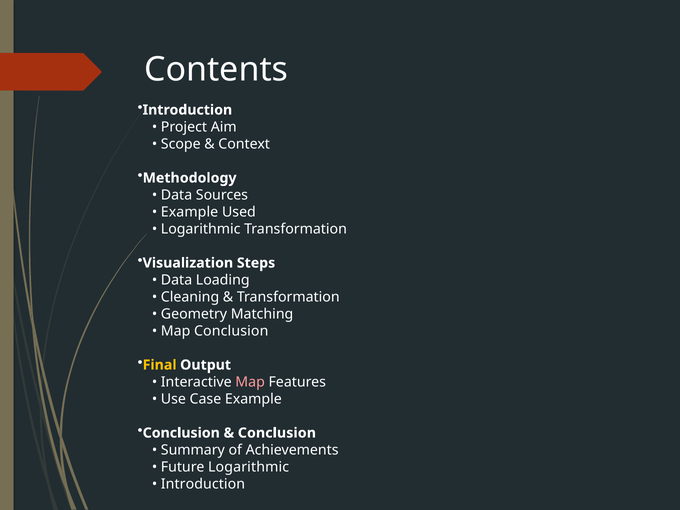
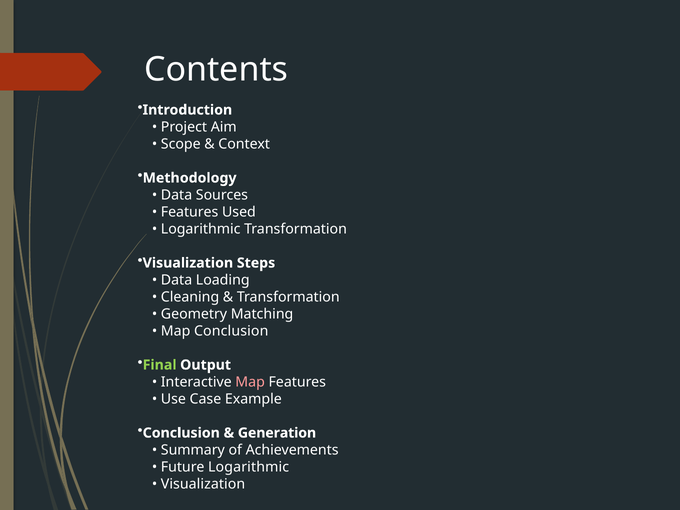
Example at (190, 212): Example -> Features
Final colour: yellow -> light green
Conclusion at (277, 433): Conclusion -> Generation
Introduction at (203, 484): Introduction -> Visualization
